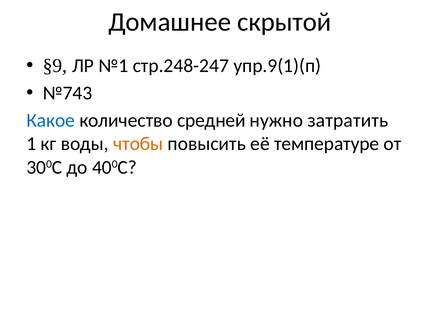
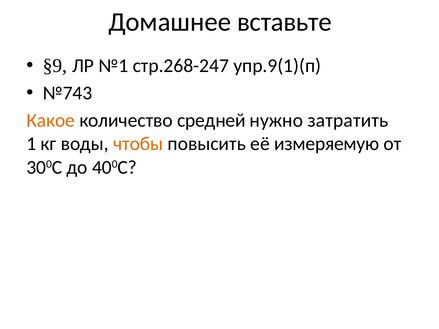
скрытой: скрытой -> вставьте
стр.248-247: стр.248-247 -> стр.268-247
Какое colour: blue -> orange
температуре: температуре -> измеряемую
